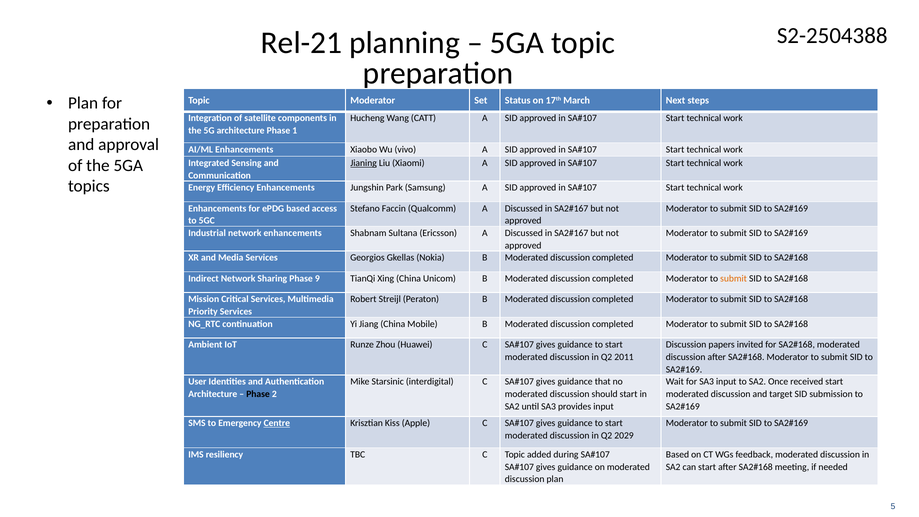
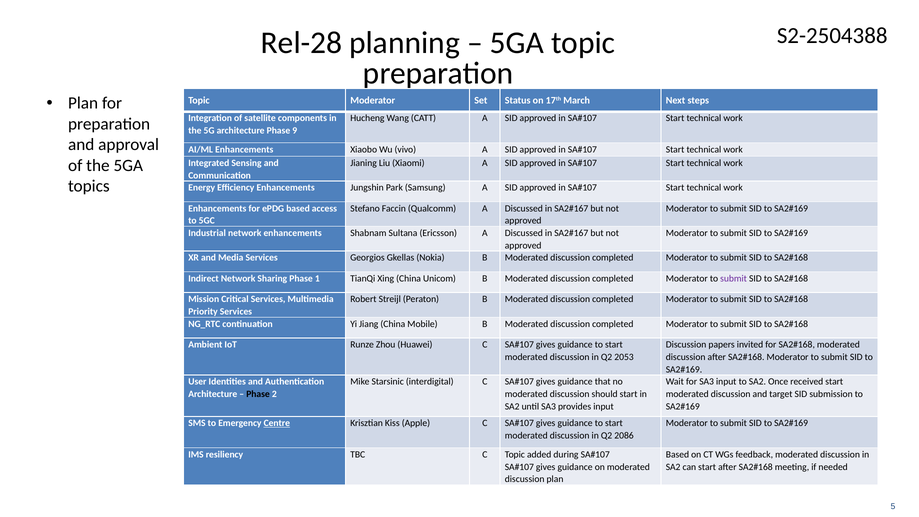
Rel-21: Rel-21 -> Rel-28
1: 1 -> 9
Jianing underline: present -> none
9: 9 -> 1
submit at (734, 278) colour: orange -> purple
2011: 2011 -> 2053
2029: 2029 -> 2086
